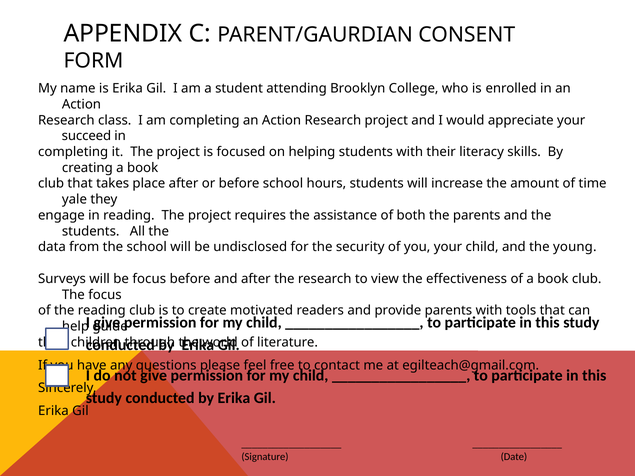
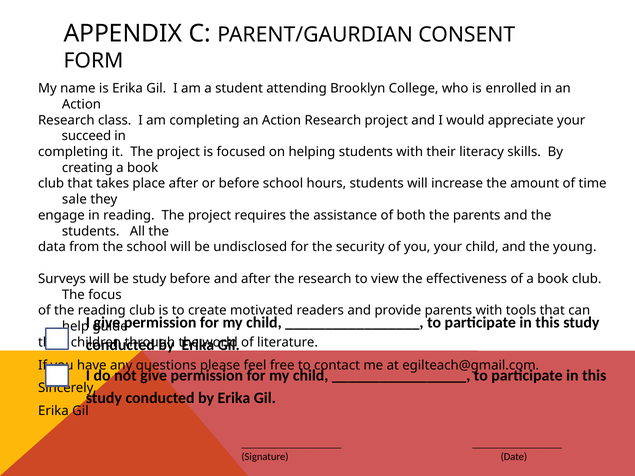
yale: yale -> sale
be focus: focus -> study
